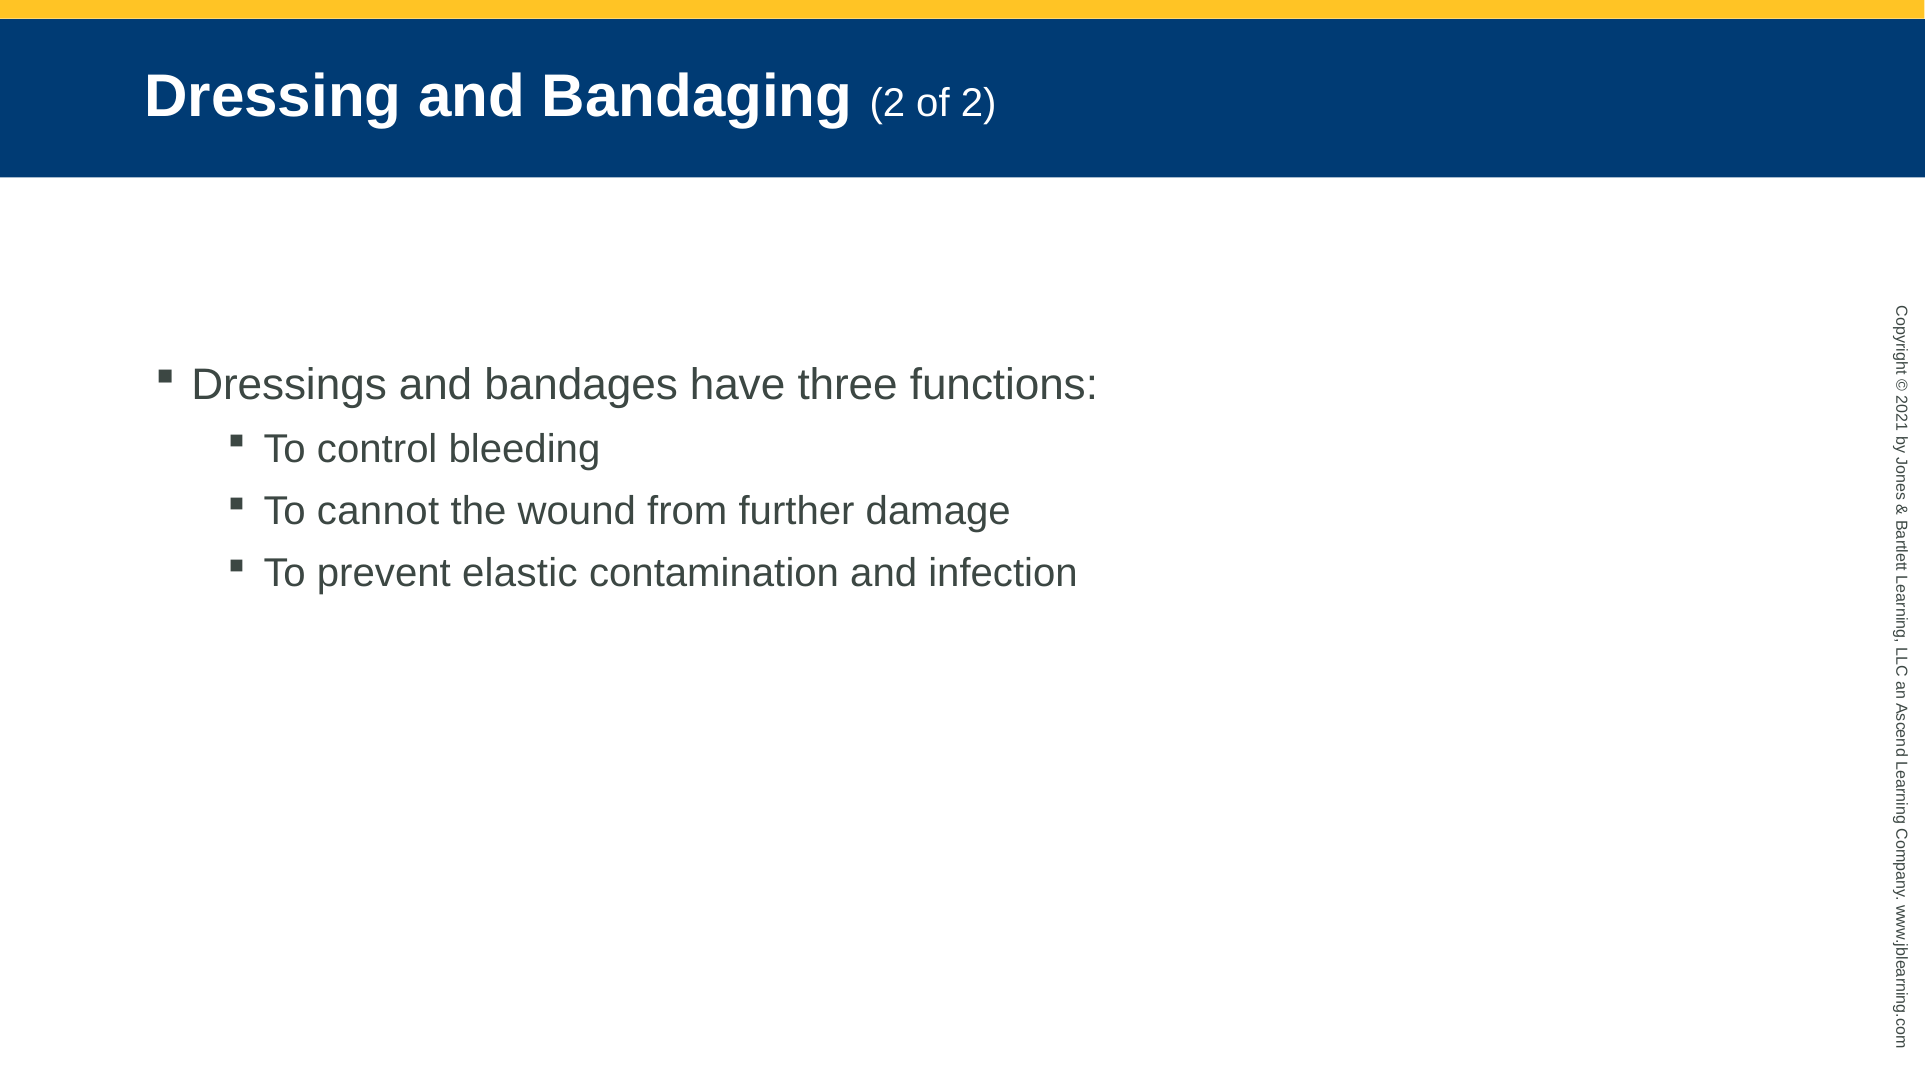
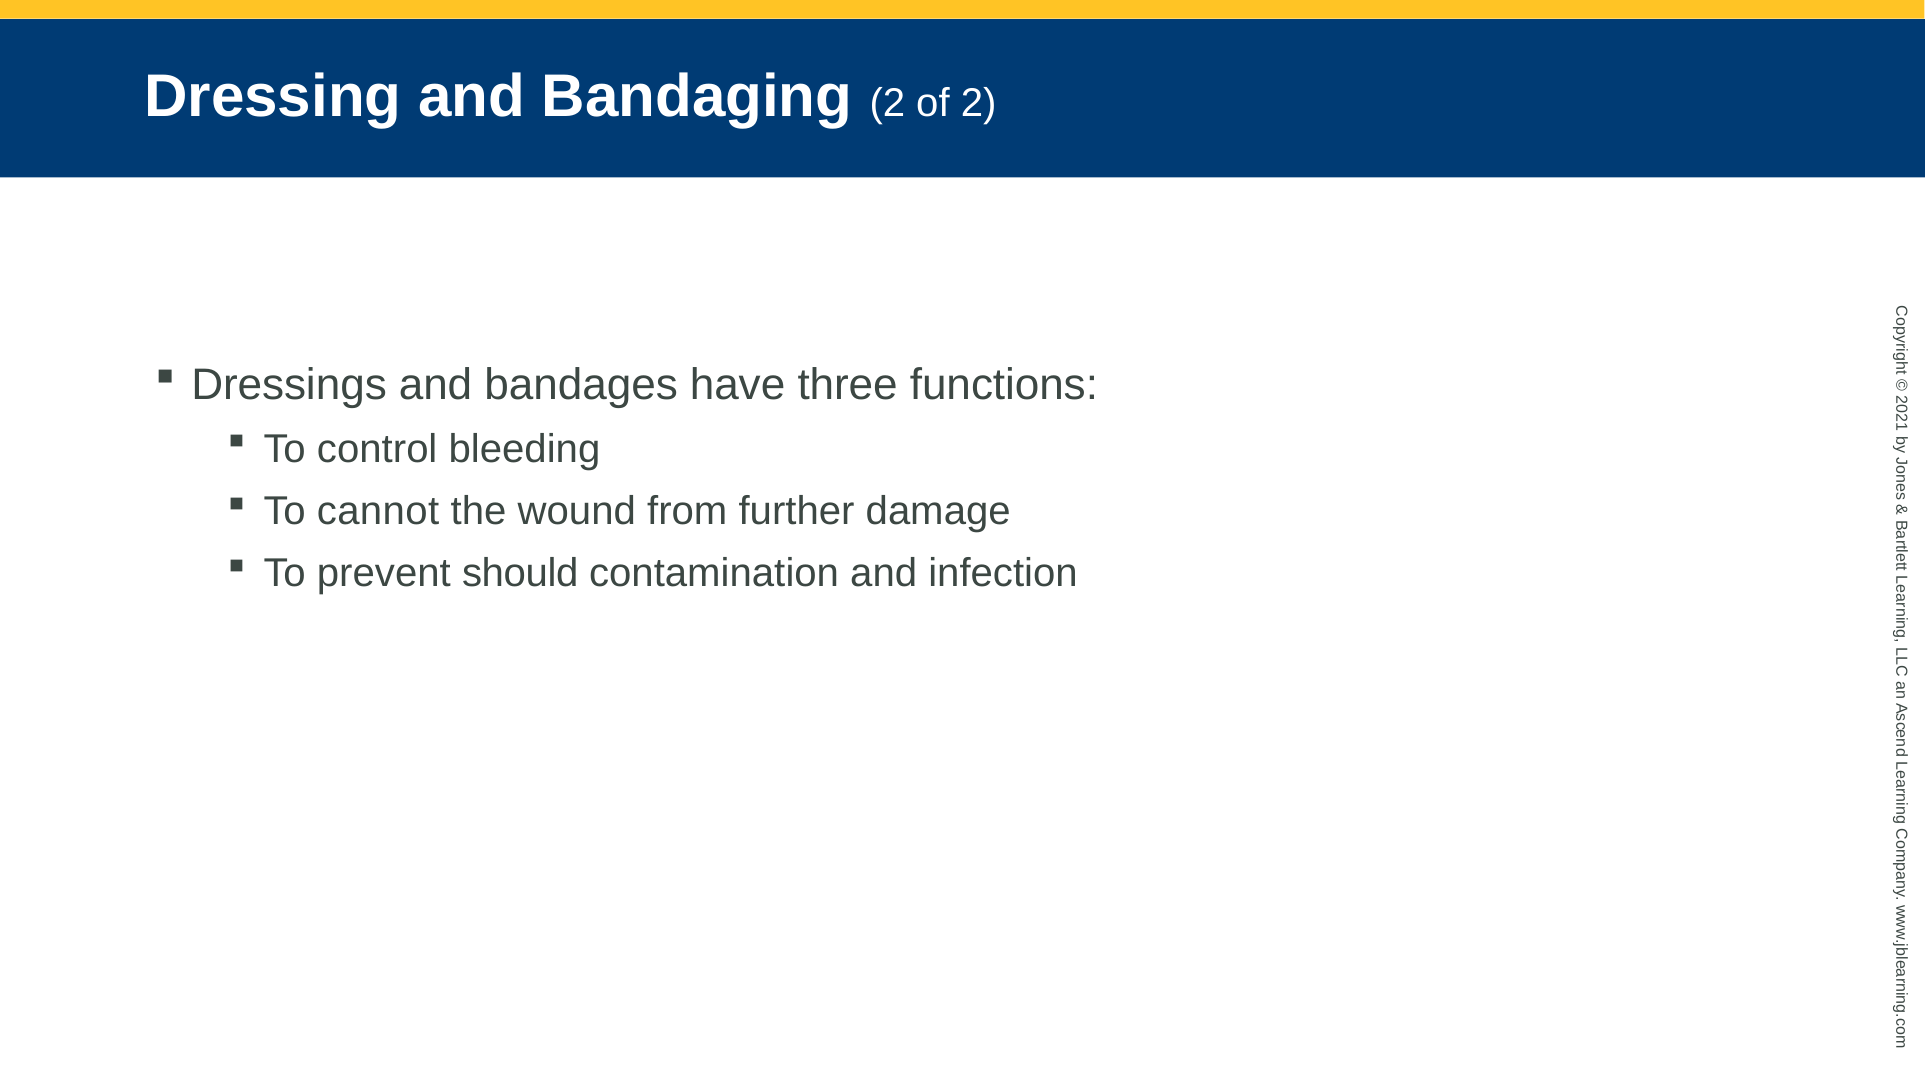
elastic: elastic -> should
